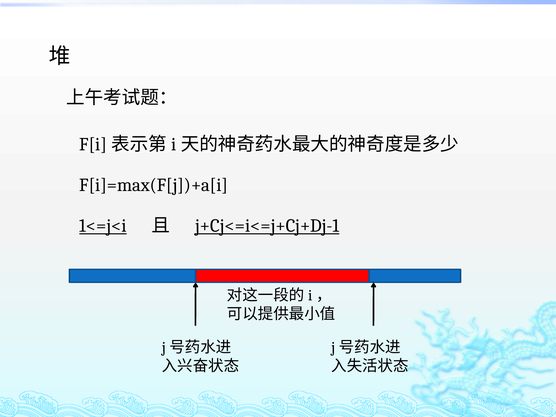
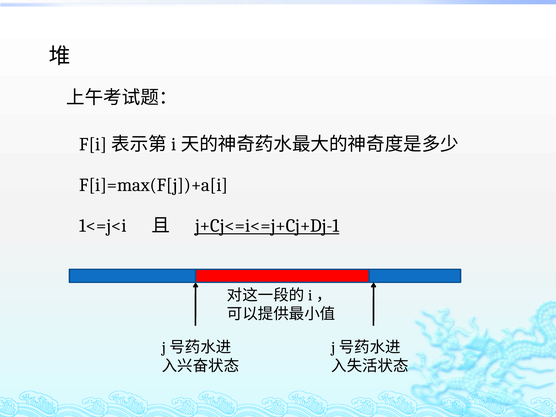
1<=j<i underline: present -> none
